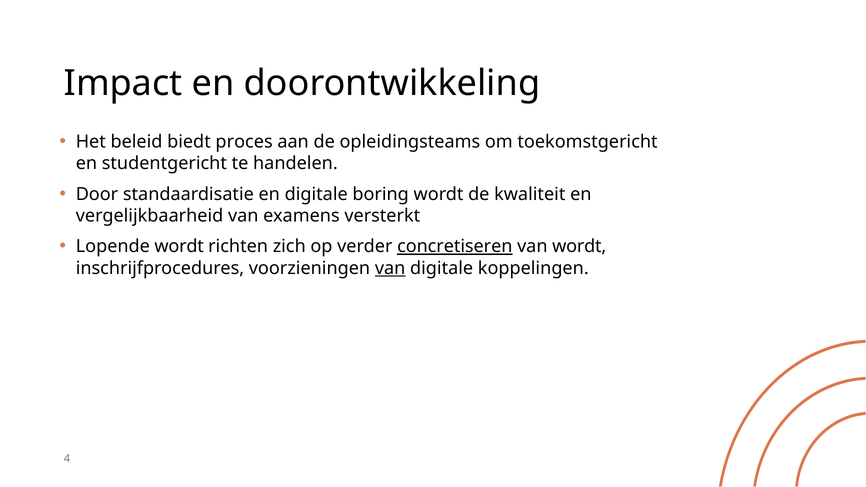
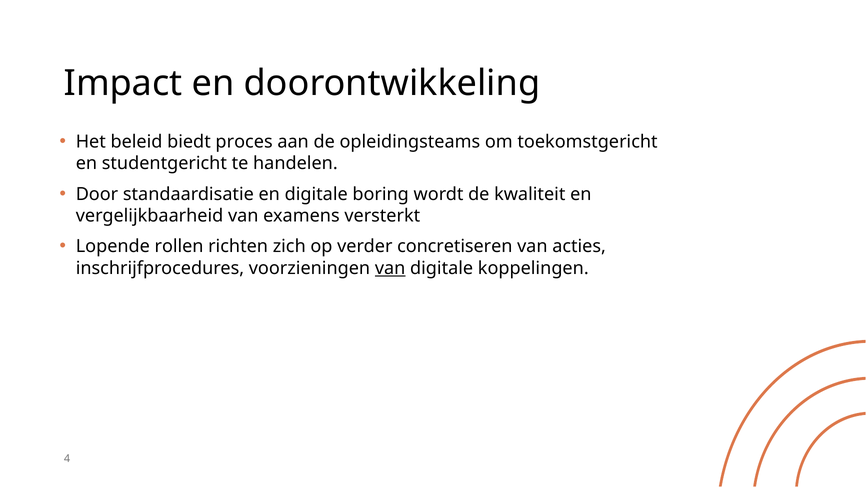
Lopende wordt: wordt -> rollen
concretiseren underline: present -> none
van wordt: wordt -> acties
